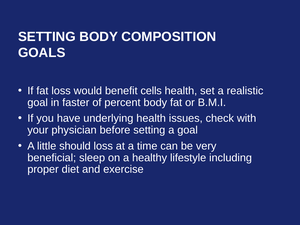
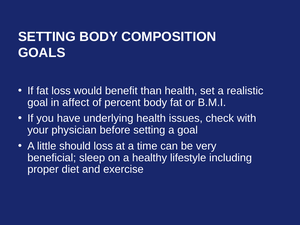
cells: cells -> than
faster: faster -> affect
